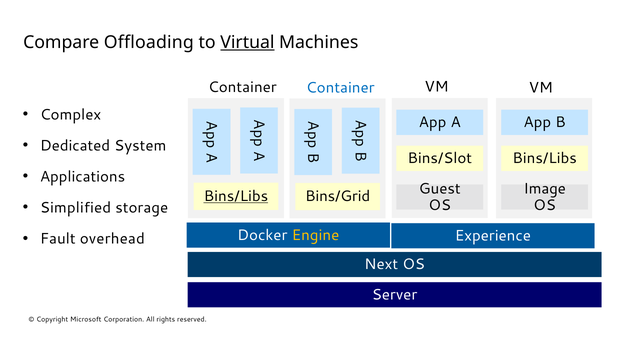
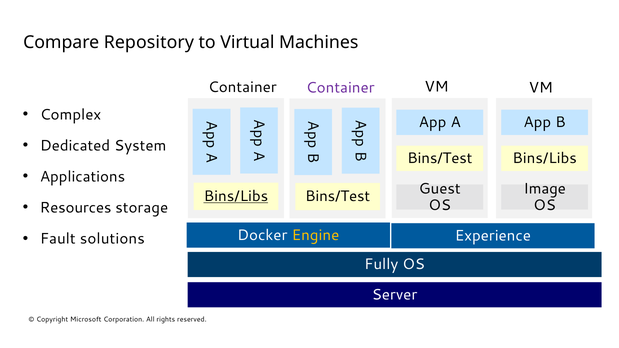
Offloading: Offloading -> Repository
Virtual underline: present -> none
Container at (340, 88) colour: blue -> purple
Bins/Slot at (440, 158): Bins/Slot -> Bins/Test
Bins/Grid at (338, 197): Bins/Grid -> Bins/Test
Simplified: Simplified -> Resources
overhead: overhead -> solutions
Next: Next -> Fully
